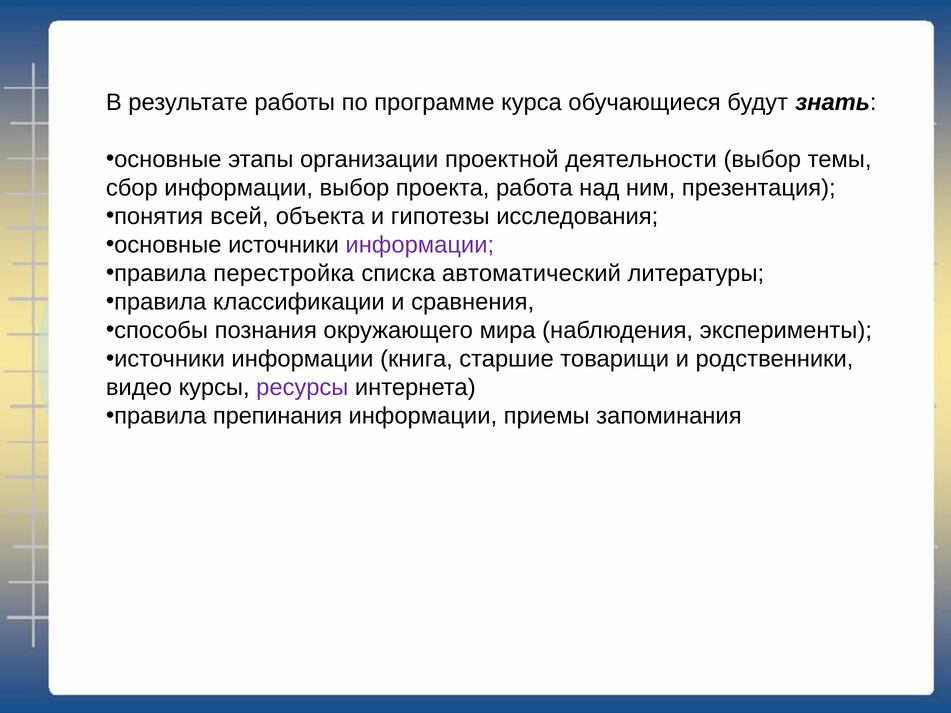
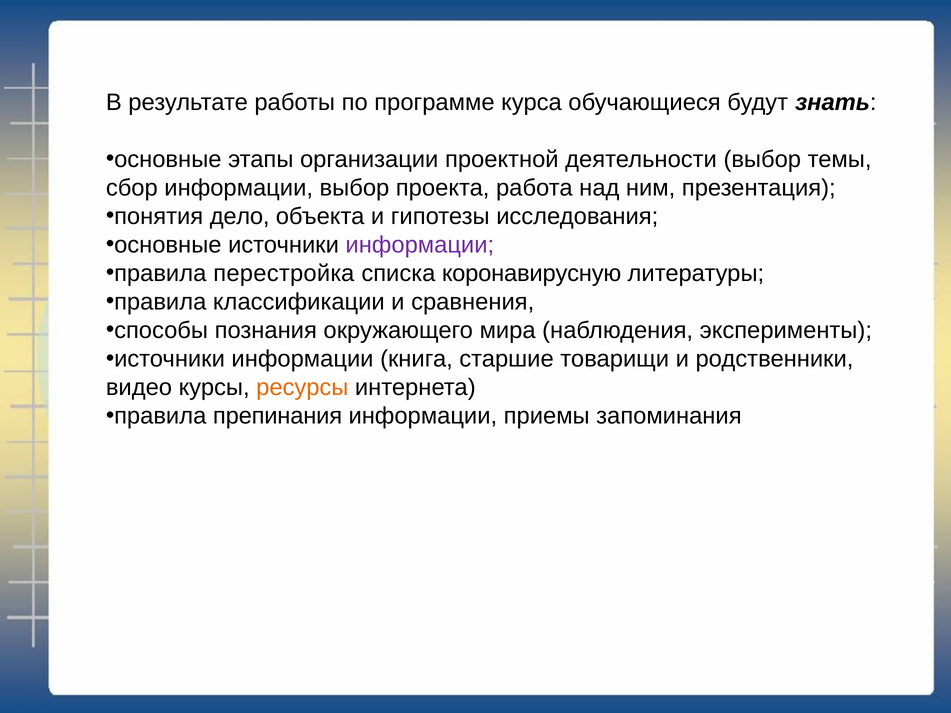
всей: всей -> дело
автоматический: автоматический -> коронавирусную
ресурсы colour: purple -> orange
